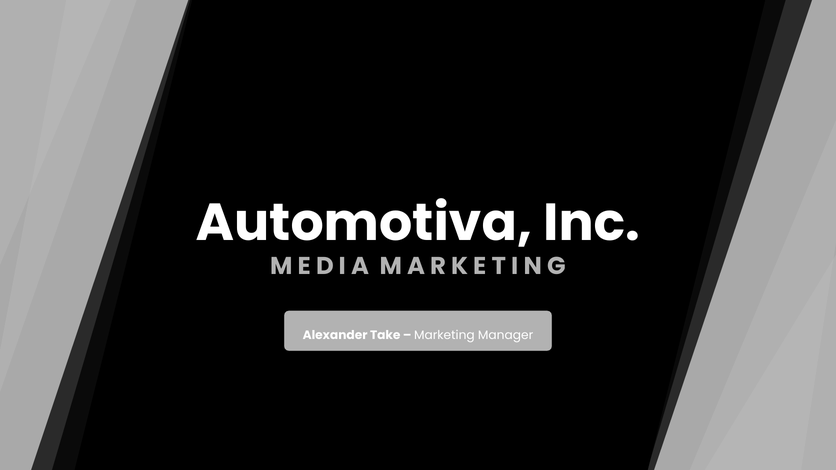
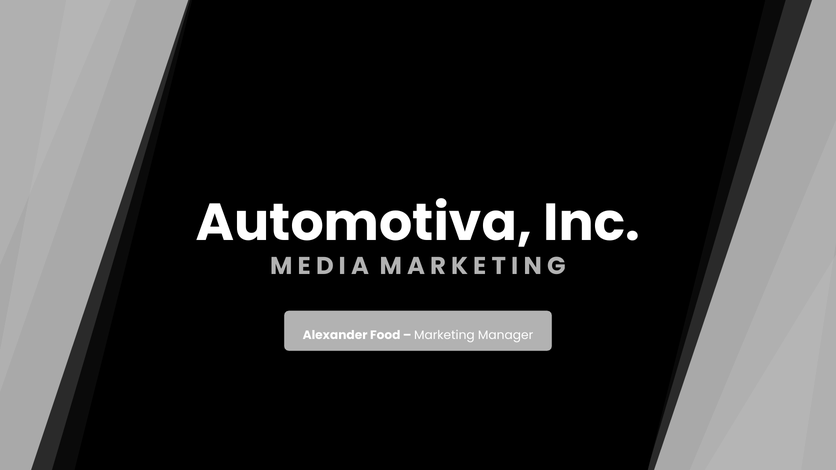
Take: Take -> Food
